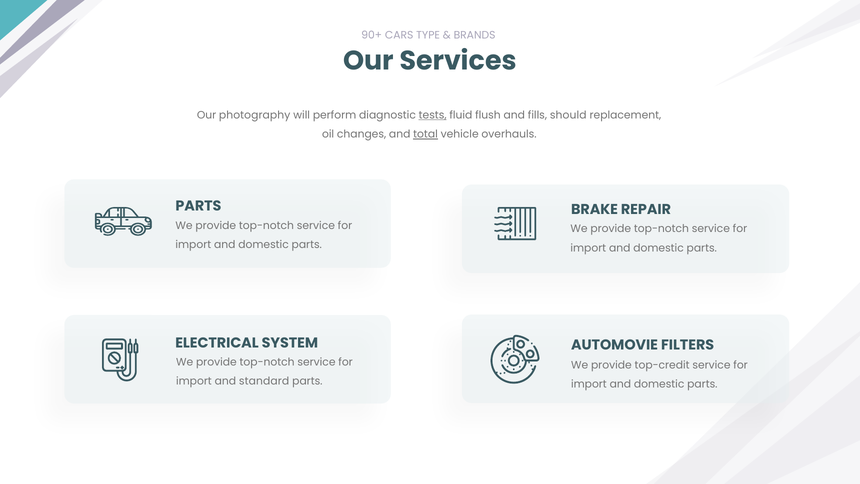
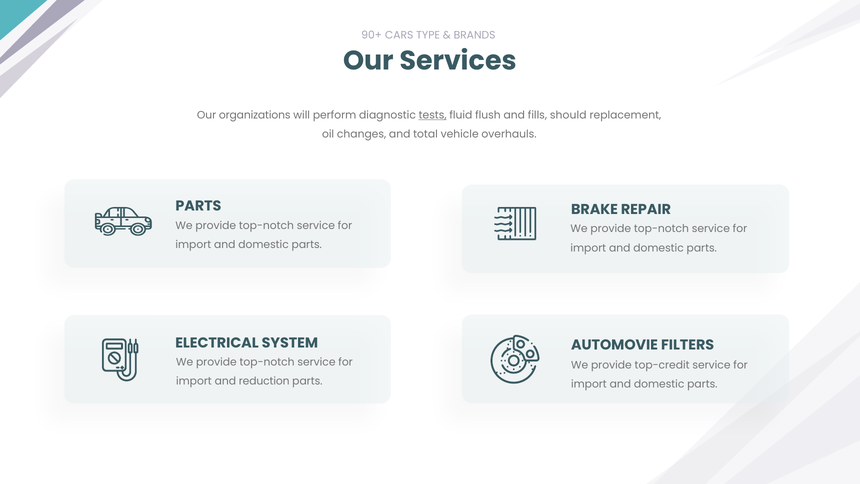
photography: photography -> organizations
total underline: present -> none
standard: standard -> reduction
